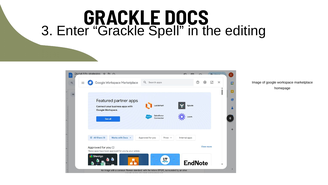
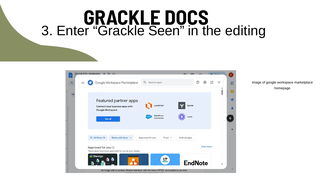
Spell: Spell -> Seen
